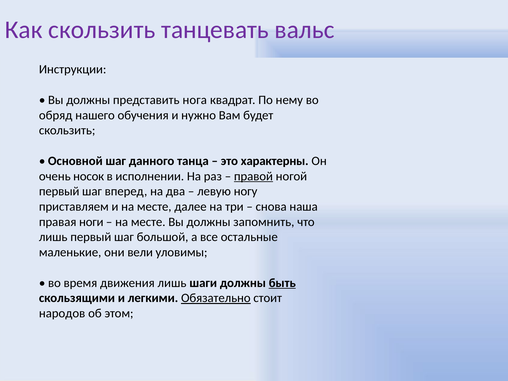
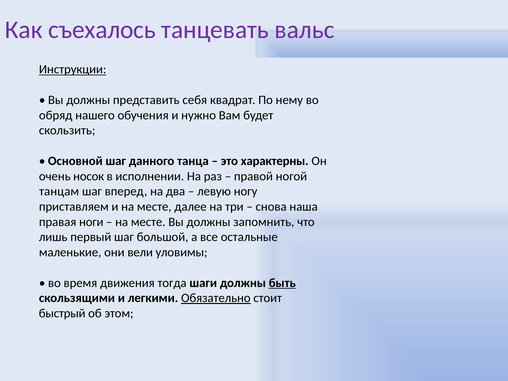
Как скользить: скользить -> съехалось
Инструкции underline: none -> present
нога: нога -> себя
правой underline: present -> none
первый at (59, 191): первый -> танцам
движения лишь: лишь -> тогда
народов: народов -> быстрый
